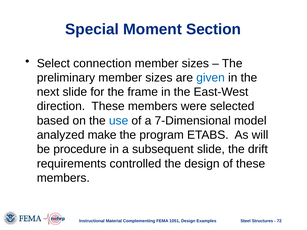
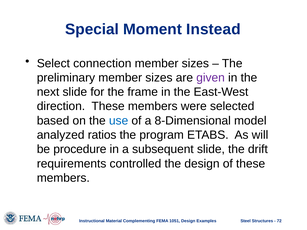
Section: Section -> Instead
given colour: blue -> purple
7-Dimensional: 7-Dimensional -> 8-Dimensional
make: make -> ratios
